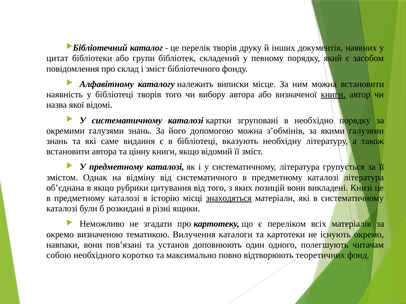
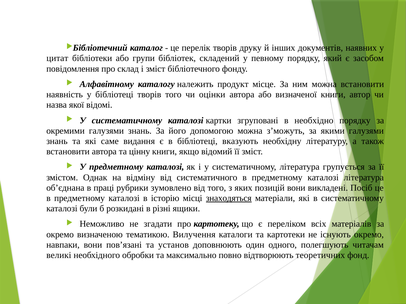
виписки: виписки -> продукт
вибору: вибору -> оцінки
книги at (333, 95) underline: present -> none
з’обмінів: з’обмінів -> з’можуть
в якщо: якщо -> праці
цитування: цитування -> зумовлено
Книзі: Книзі -> Посіб
собою: собою -> великі
коротко: коротко -> обробки
